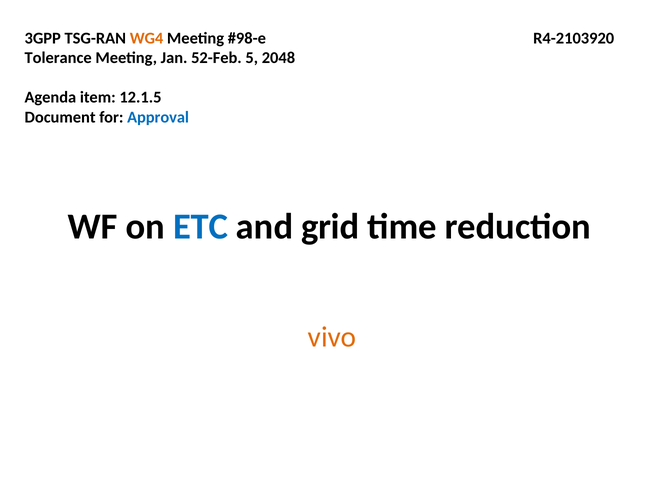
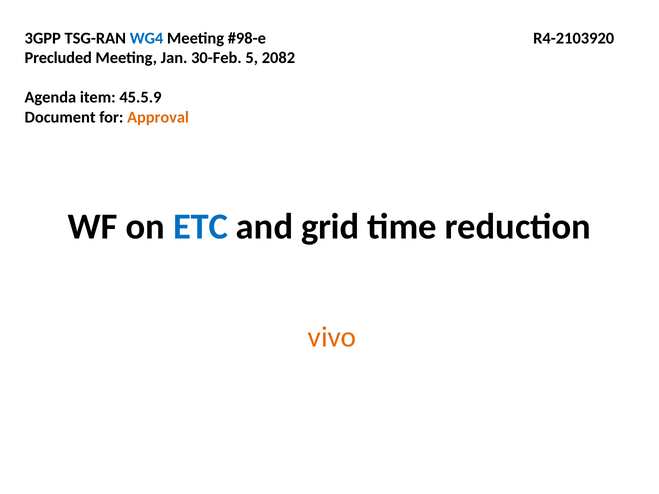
WG4 colour: orange -> blue
Tolerance: Tolerance -> Precluded
52-Feb: 52-Feb -> 30-Feb
2048: 2048 -> 2082
12.1.5: 12.1.5 -> 45.5.9
Approval colour: blue -> orange
